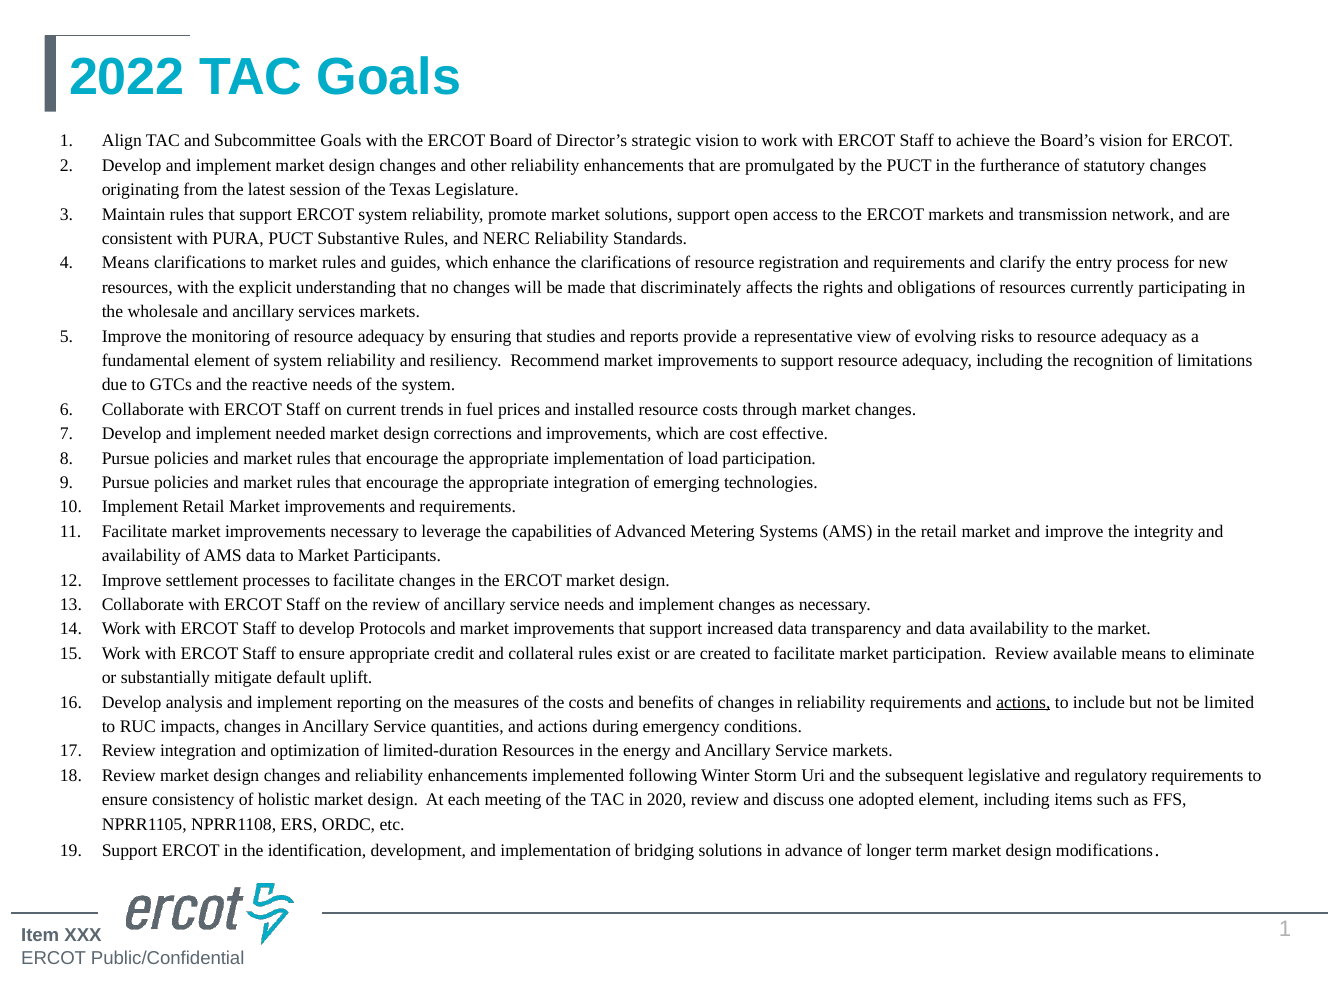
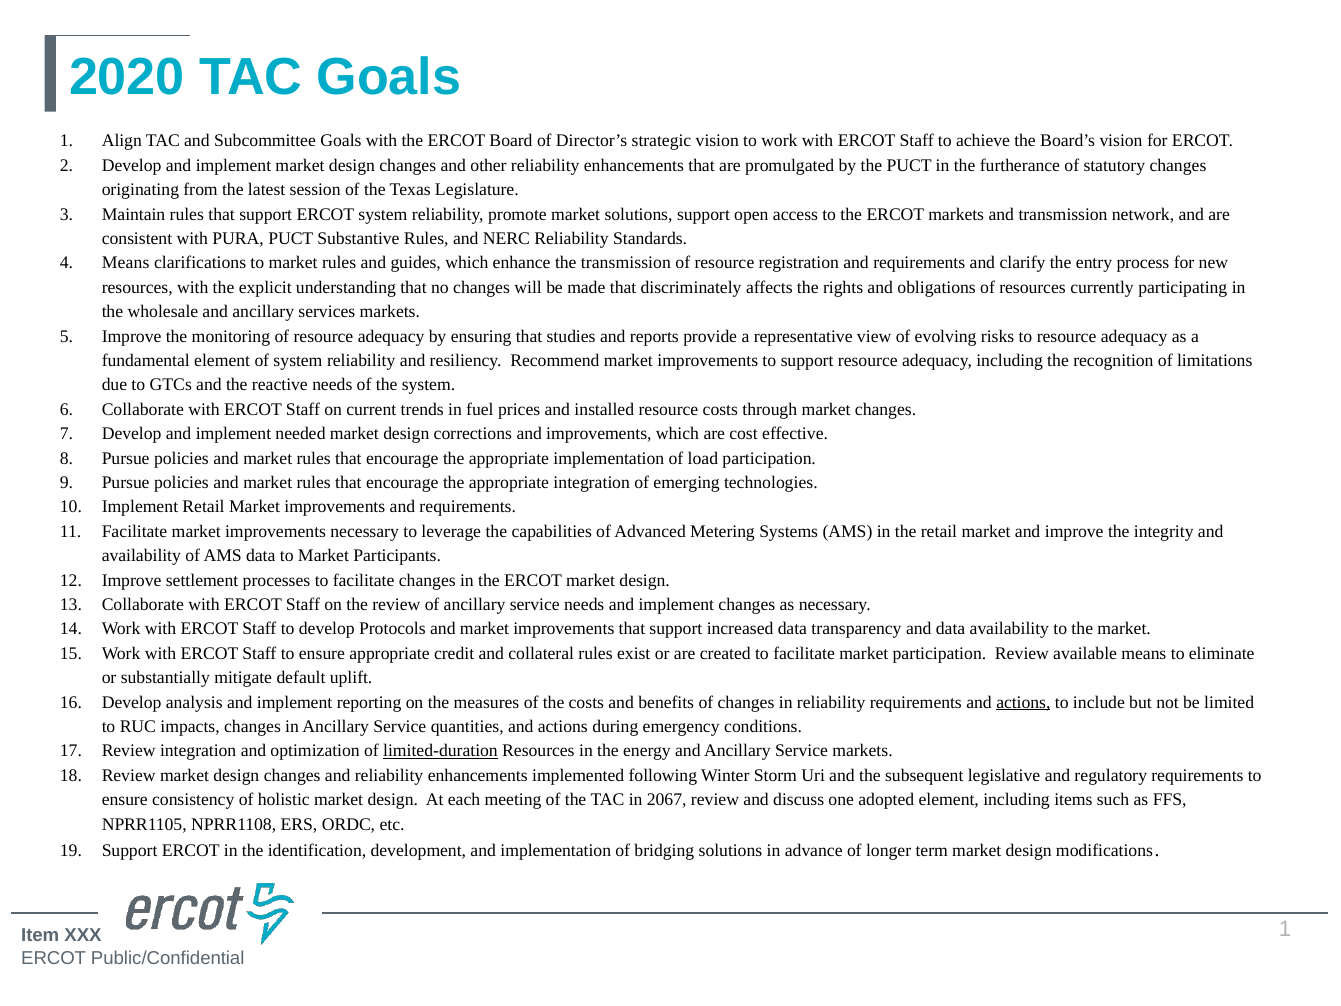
2022: 2022 -> 2020
the clarifications: clarifications -> transmission
limited-duration underline: none -> present
2020: 2020 -> 2067
